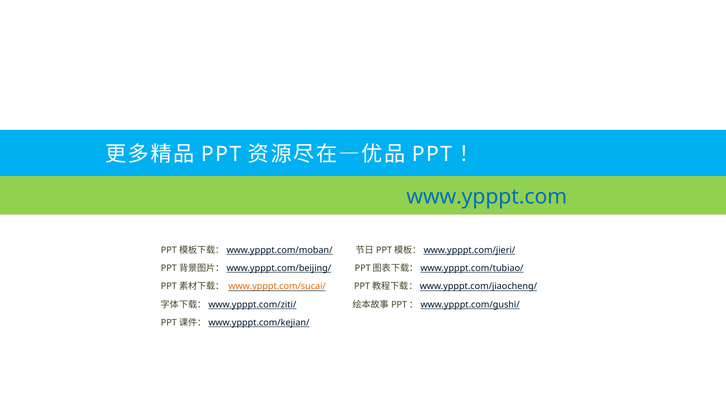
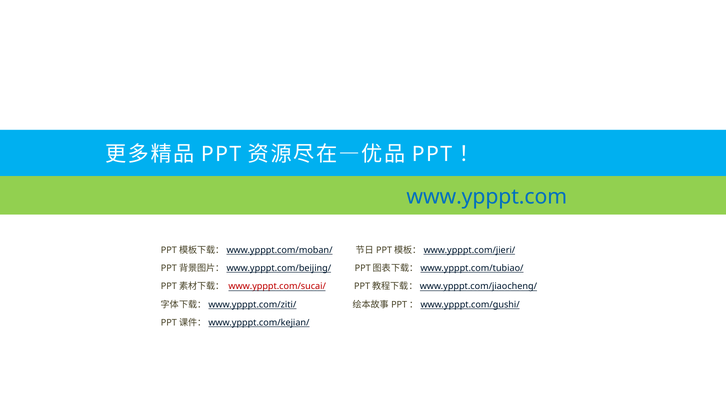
www.ypppt.com/sucai/ colour: orange -> red
